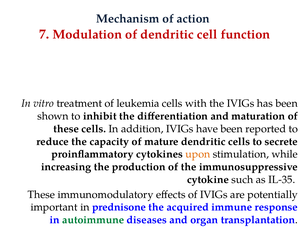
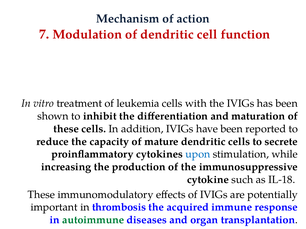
upon colour: orange -> blue
IL-35: IL-35 -> IL-18
prednisone: prednisone -> thrombosis
